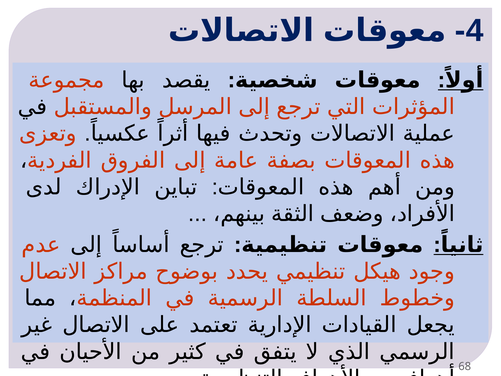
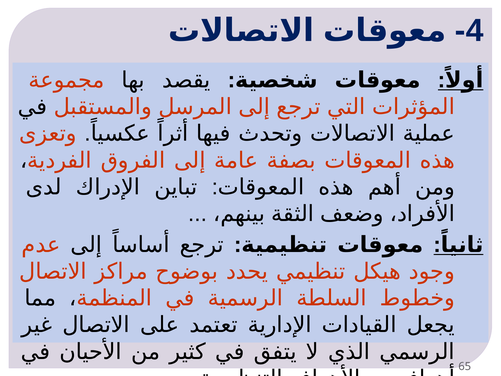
68: 68 -> 65
